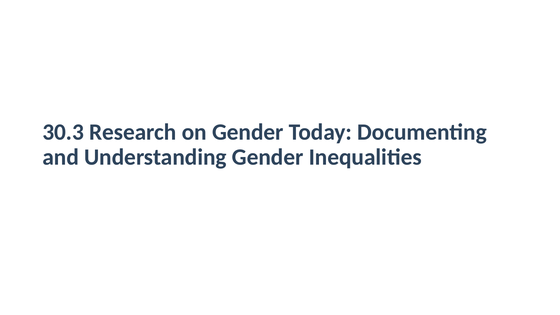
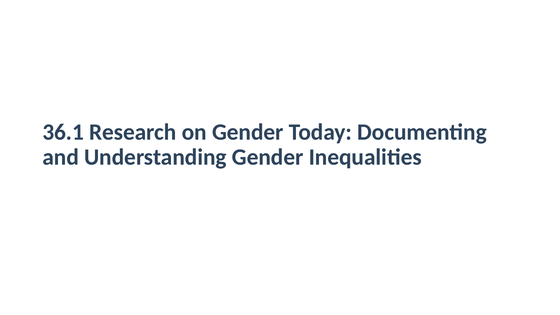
30.3: 30.3 -> 36.1
